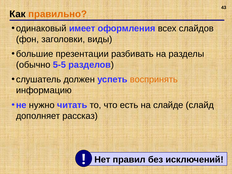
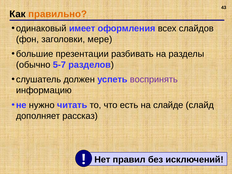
виды: виды -> мере
5-5: 5-5 -> 5-7
воспринять colour: orange -> purple
